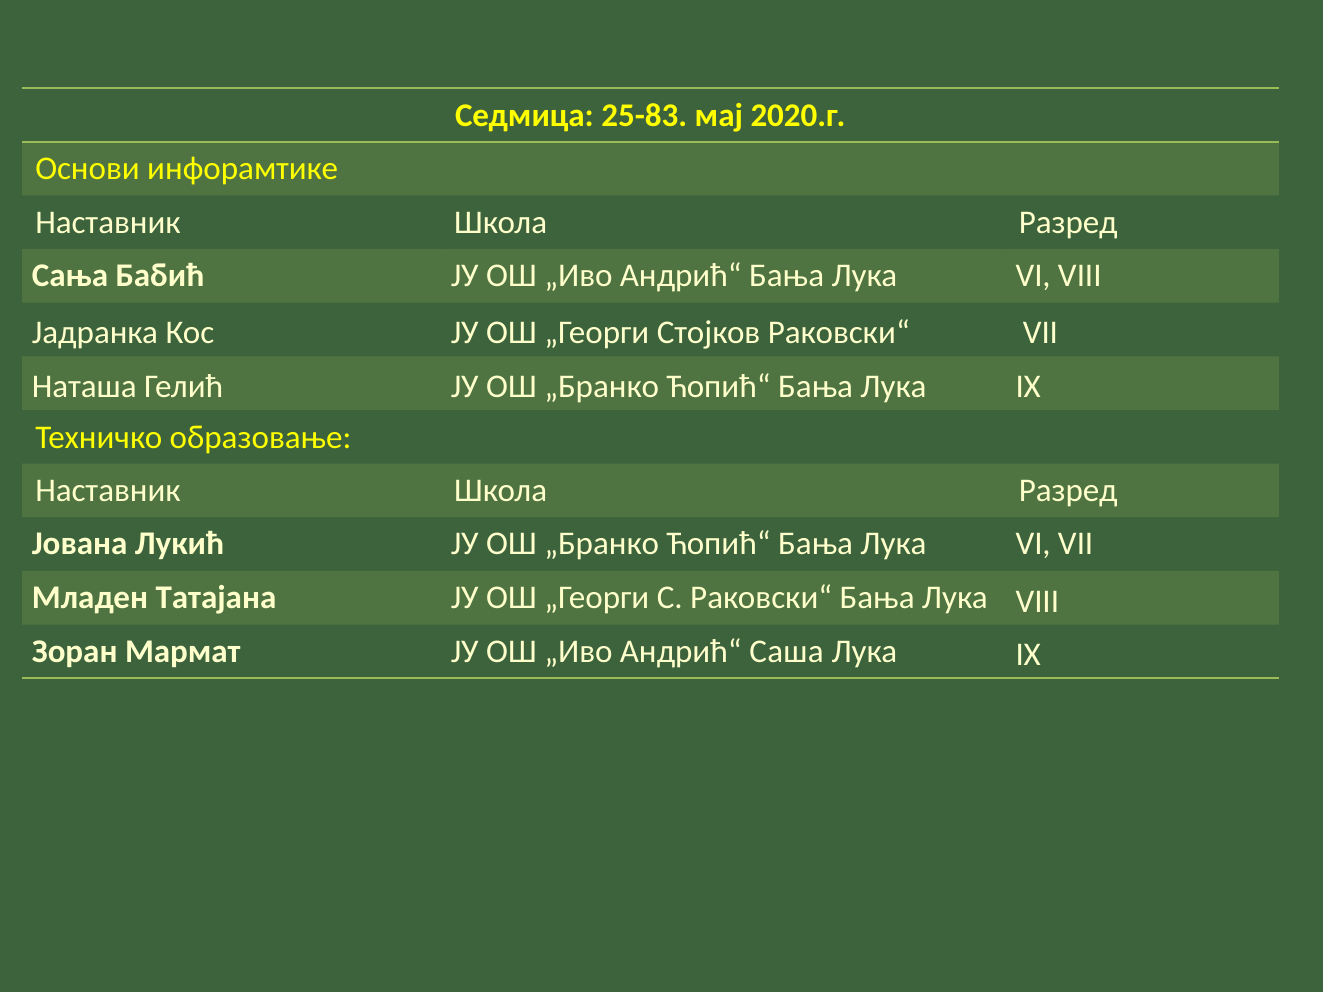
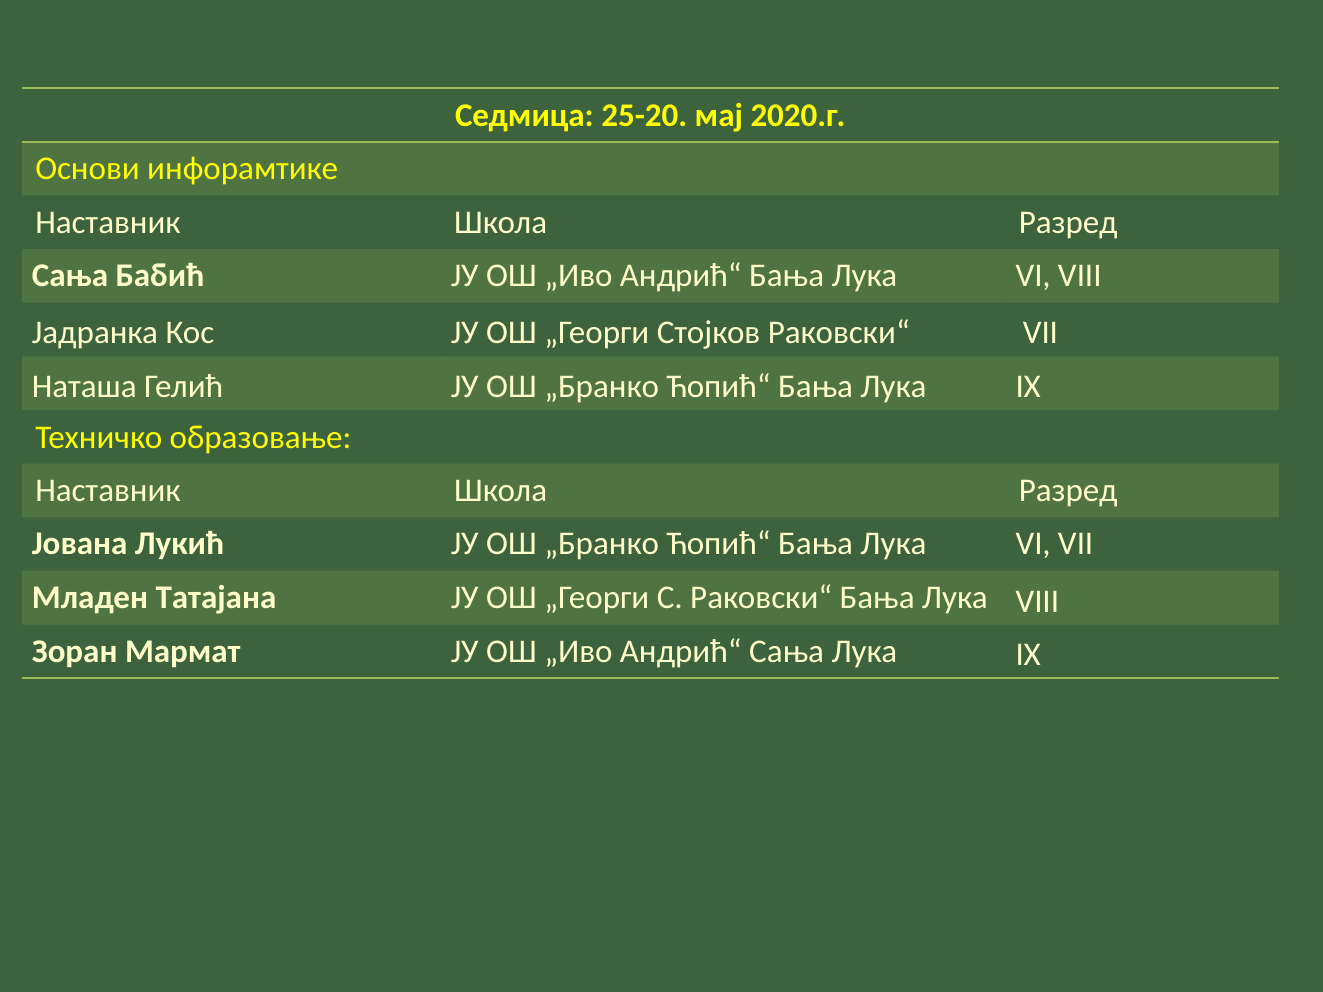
25-83: 25-83 -> 25-20
Андрић“ Саша: Саша -> Сања
